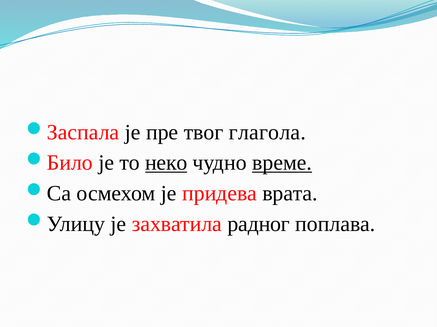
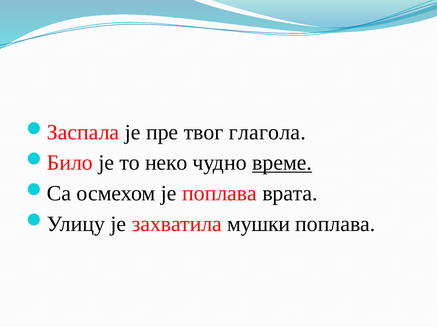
неко underline: present -> none
је придева: придева -> поплава
радног: радног -> мушки
